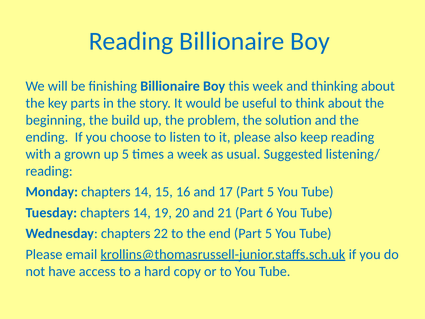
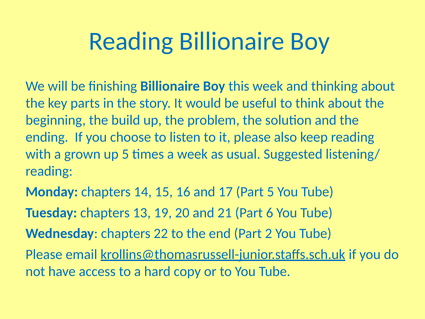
Tuesday chapters 14: 14 -> 13
end Part 5: 5 -> 2
